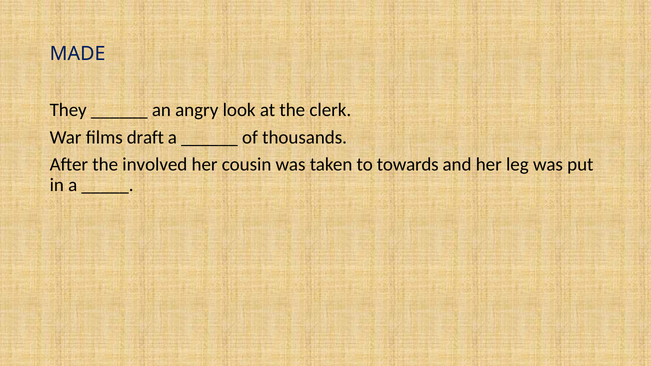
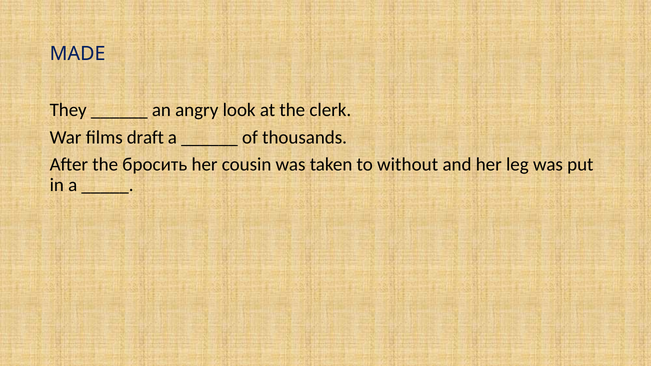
involved: involved -> бросить
towards: towards -> without
